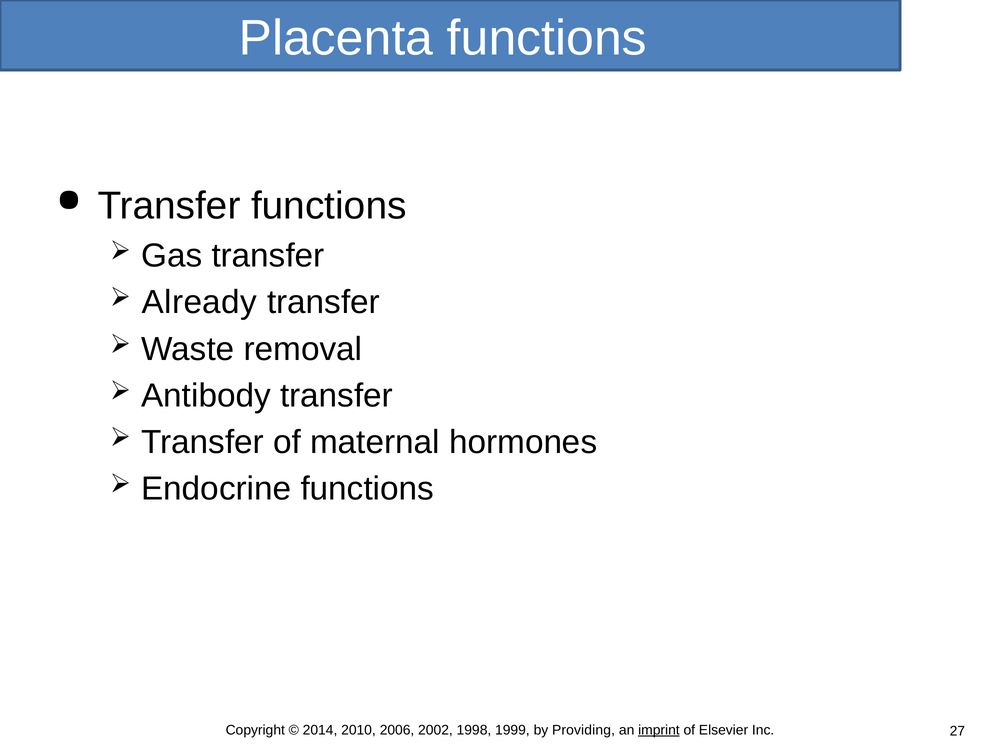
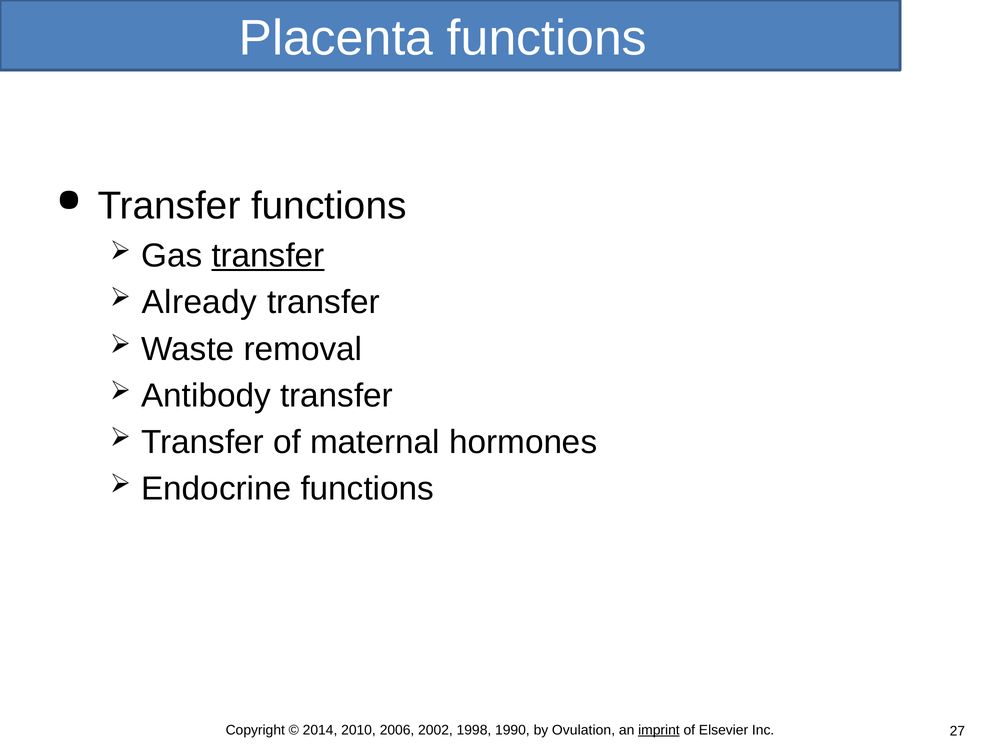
transfer at (268, 256) underline: none -> present
1999: 1999 -> 1990
Providing: Providing -> Ovulation
